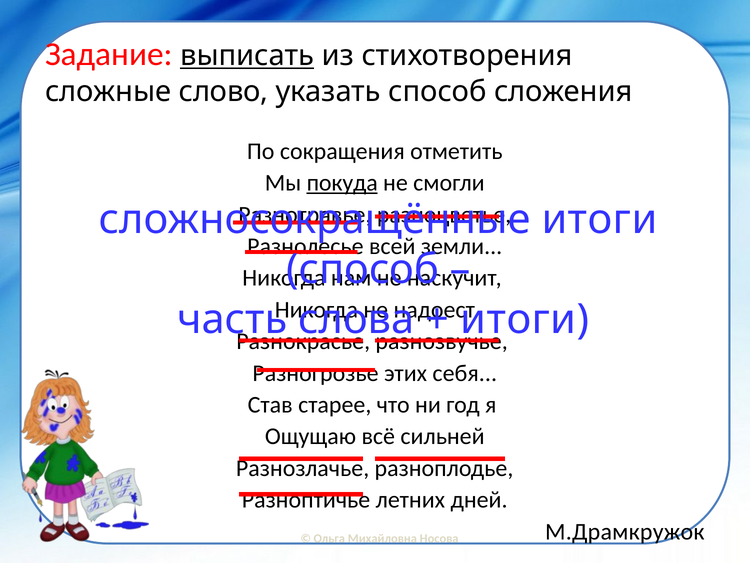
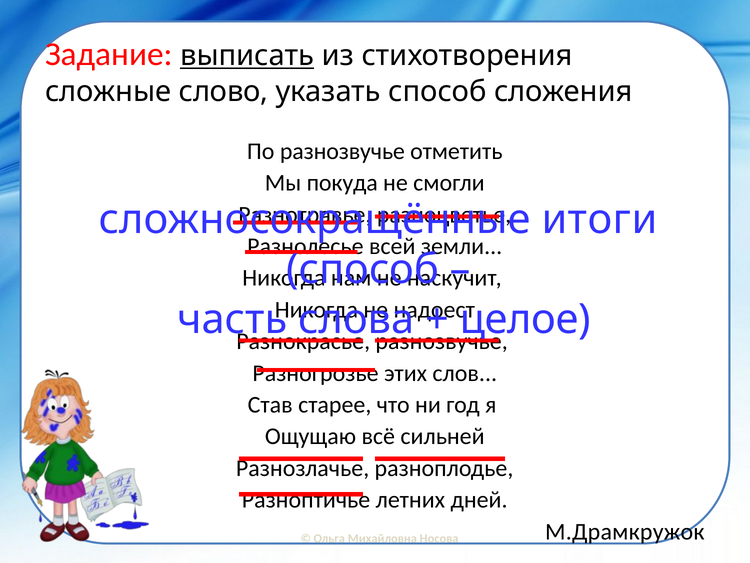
По сокращения: сокращения -> разнозвучье
покуда underline: present -> none
итоги at (525, 319): итоги -> целое
себя: себя -> слов
